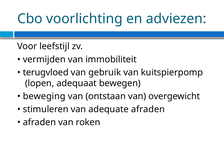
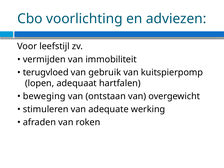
bewegen: bewegen -> hartfalen
adequate afraden: afraden -> werking
